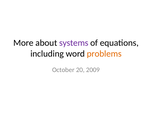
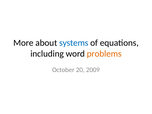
systems colour: purple -> blue
